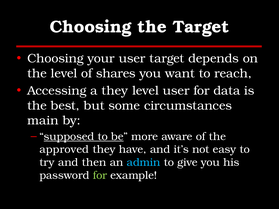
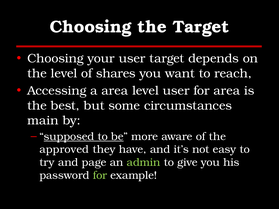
a they: they -> area
for data: data -> area
then: then -> page
admin colour: light blue -> light green
